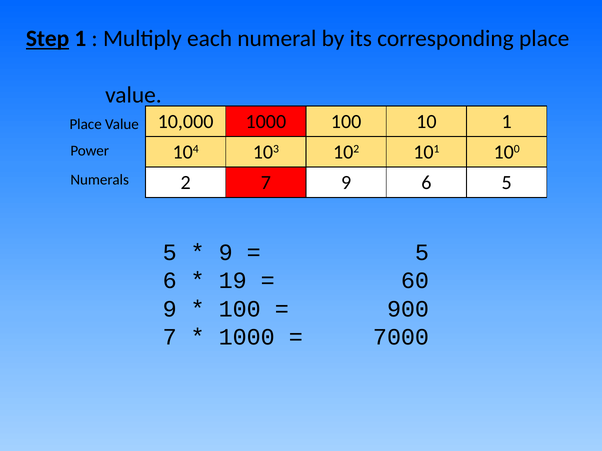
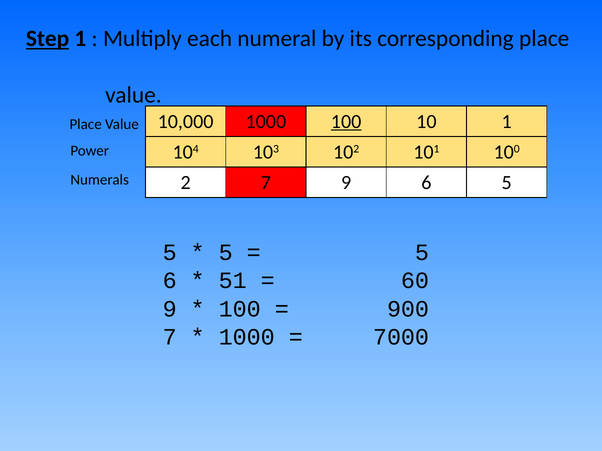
100 at (346, 122) underline: none -> present
9 at (226, 253): 9 -> 5
19: 19 -> 51
